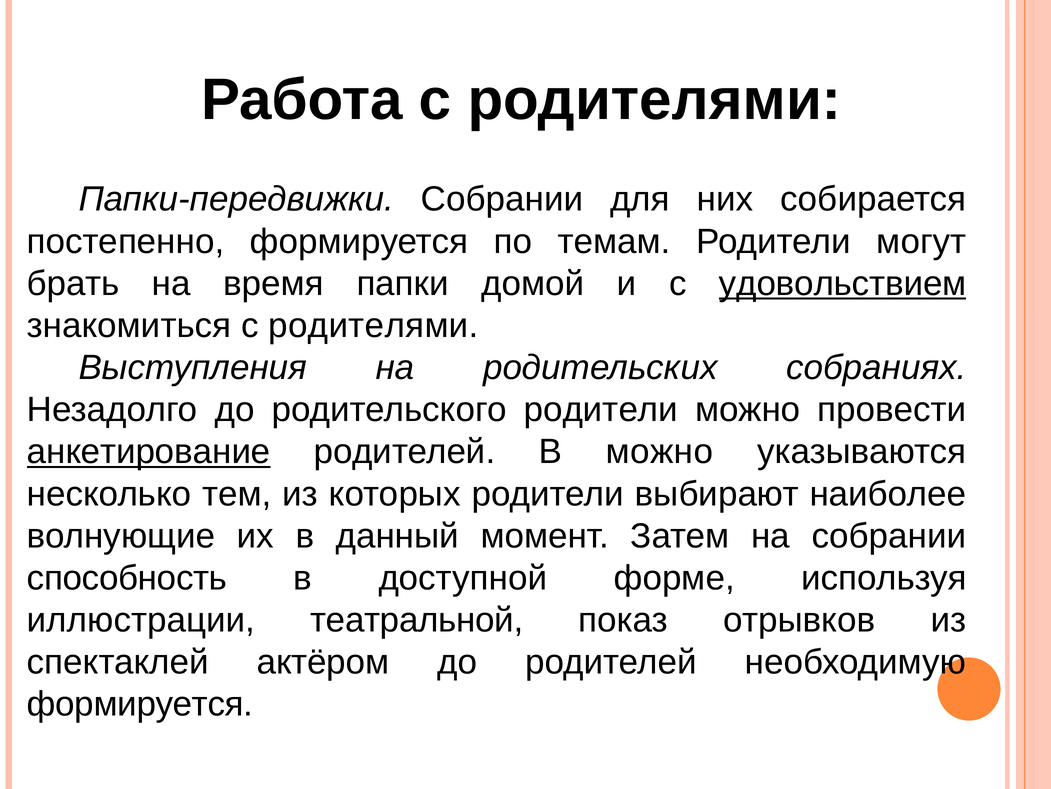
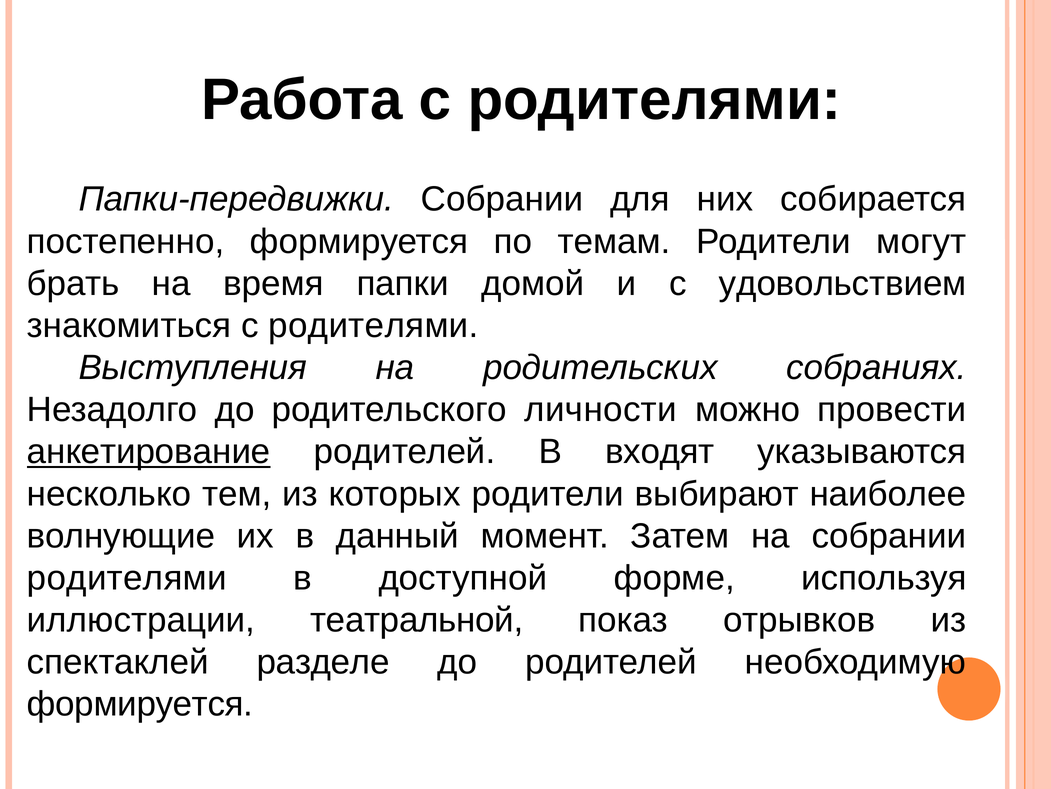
удовольствием underline: present -> none
родительского родители: родители -> личности
В можно: можно -> входят
способность at (127, 578): способность -> родителями
актёром: актёром -> разделе
